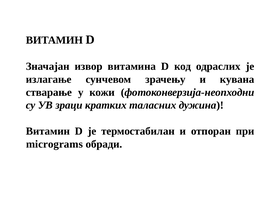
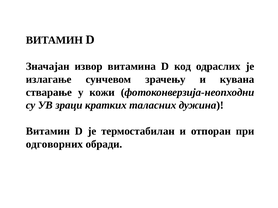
micrograms: micrograms -> одговорних
